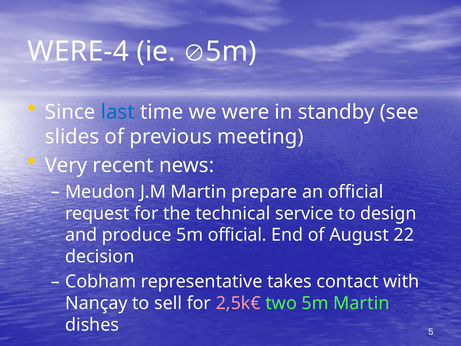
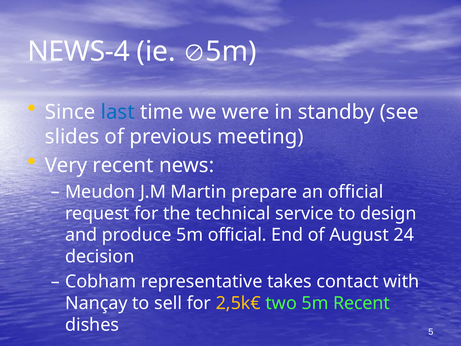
WERE-4: WERE-4 -> NEWS-4
22: 22 -> 24
2,5k€ colour: pink -> yellow
5m Martin: Martin -> Recent
